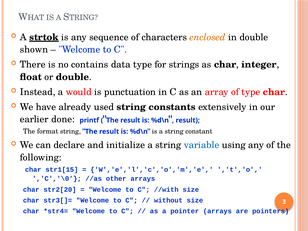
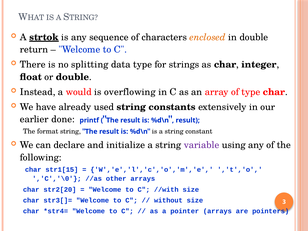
shown: shown -> return
contains: contains -> splitting
punctuation: punctuation -> overflowing
variable colour: blue -> purple
